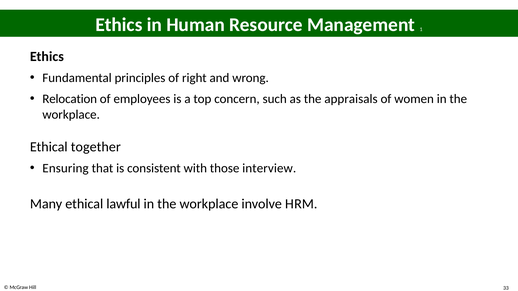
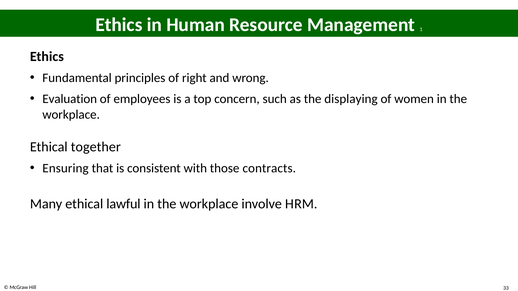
Relocation: Relocation -> Evaluation
appraisals: appraisals -> displaying
interview: interview -> contracts
